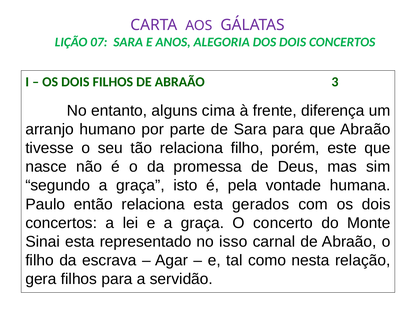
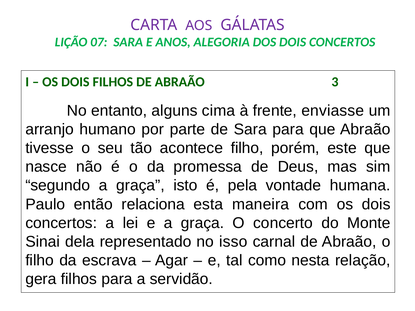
diferença: diferença -> enviasse
tão relaciona: relaciona -> acontece
gerados: gerados -> maneira
Sinai esta: esta -> dela
